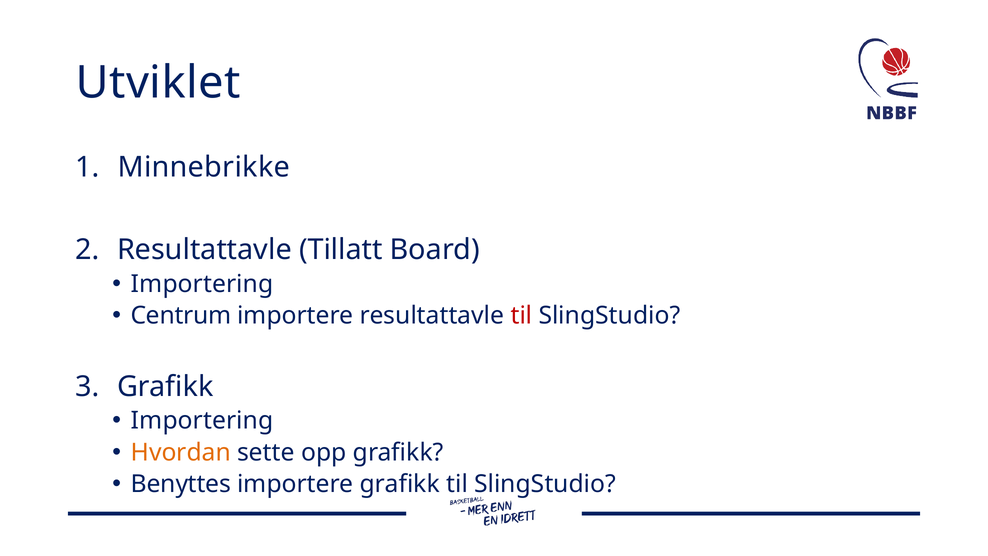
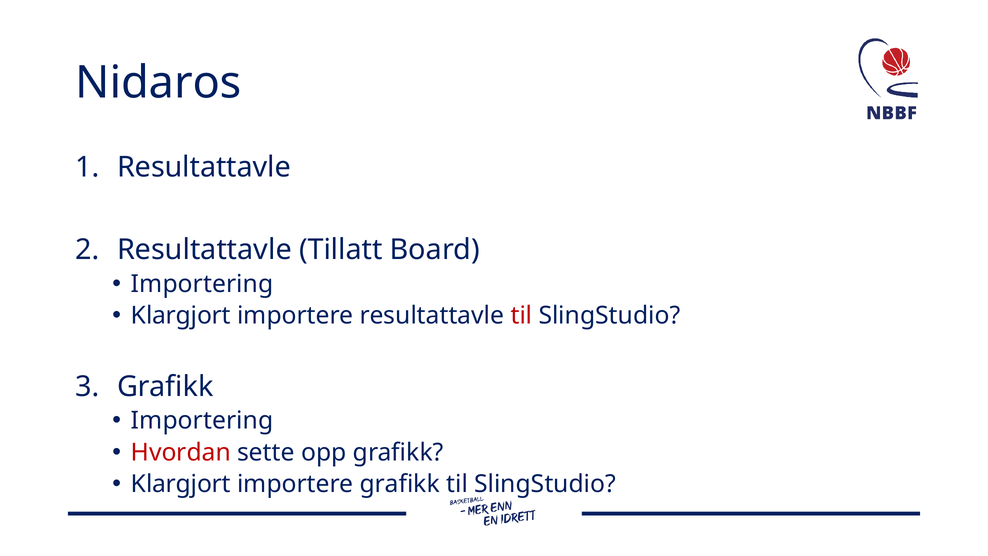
Utviklet: Utviklet -> Nidaros
Minnebrikke at (204, 167): Minnebrikke -> Resultattavle
Centrum at (181, 316): Centrum -> Klargjort
Hvordan colour: orange -> red
Benyttes at (181, 484): Benyttes -> Klargjort
